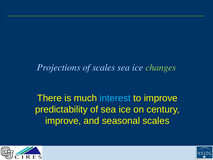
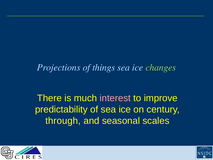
of scales: scales -> things
interest colour: light blue -> pink
improve at (63, 121): improve -> through
